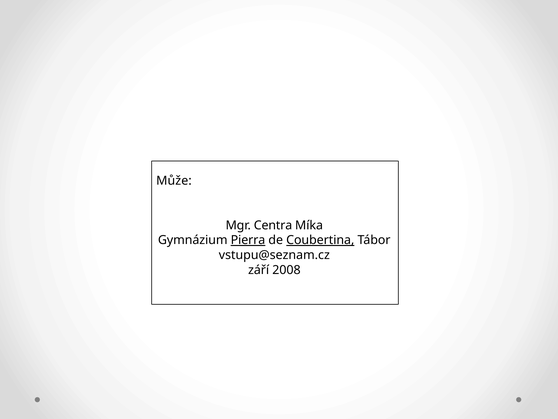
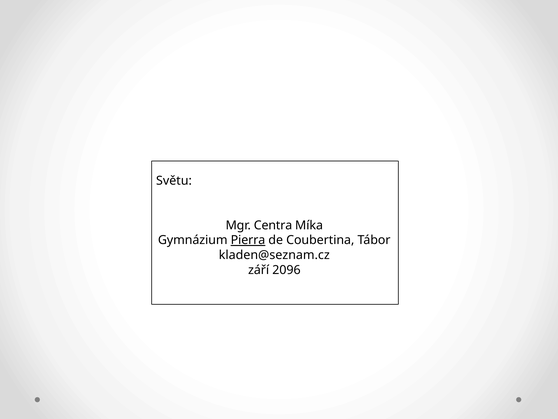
Může: Může -> Světu
Coubertina underline: present -> none
vstupu@seznam.cz: vstupu@seznam.cz -> kladen@seznam.cz
2008: 2008 -> 2096
